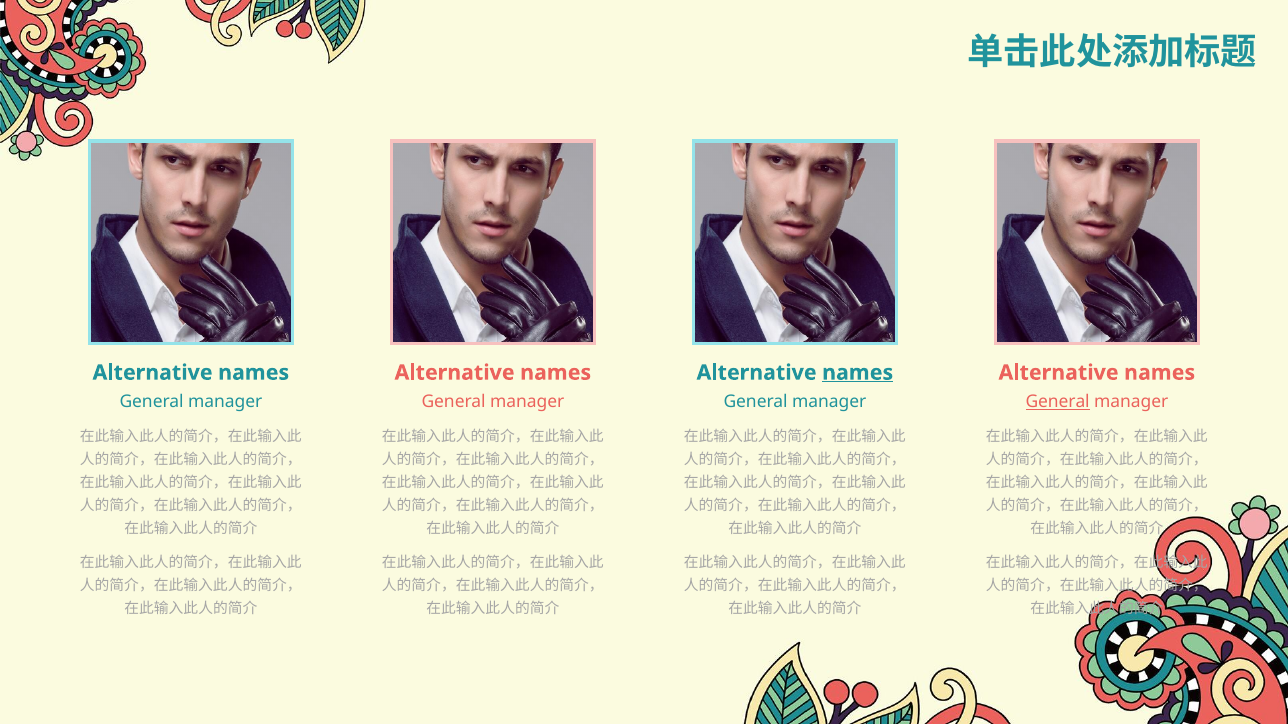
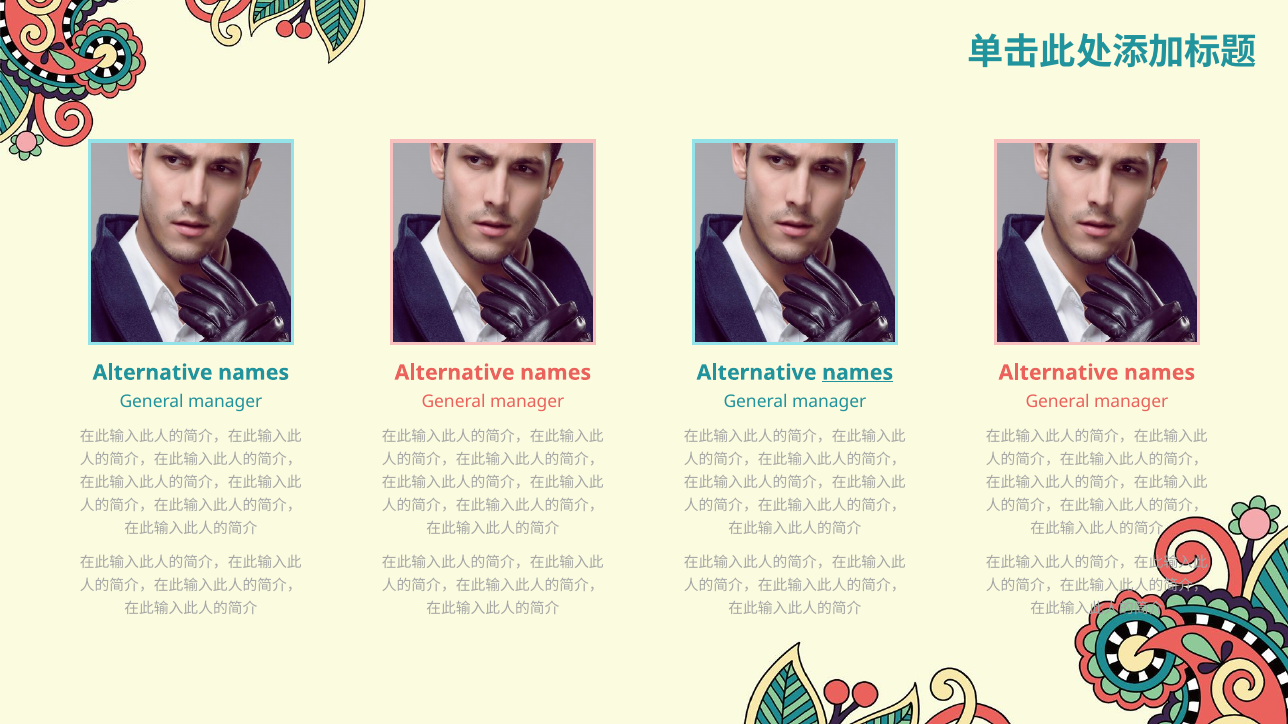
General at (1058, 402) underline: present -> none
